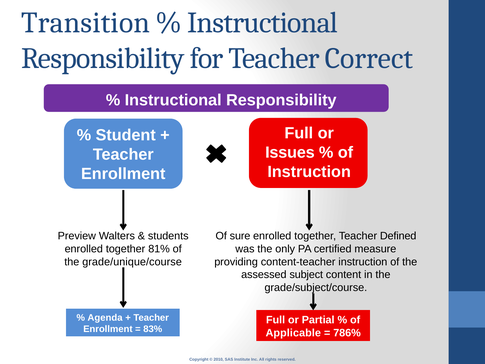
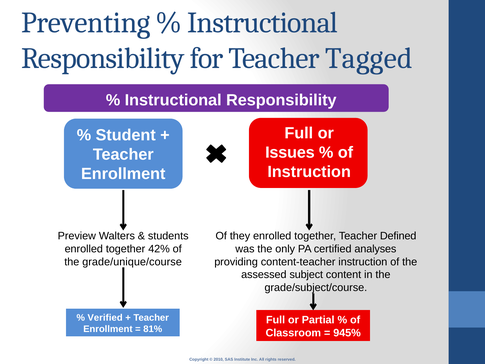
Transition: Transition -> Preventing
Correct: Correct -> Tagged
sure: sure -> they
measure: measure -> analyses
81%: 81% -> 42%
Agenda: Agenda -> Verified
83%: 83% -> 81%
Applicable: Applicable -> Classroom
786%: 786% -> 945%
